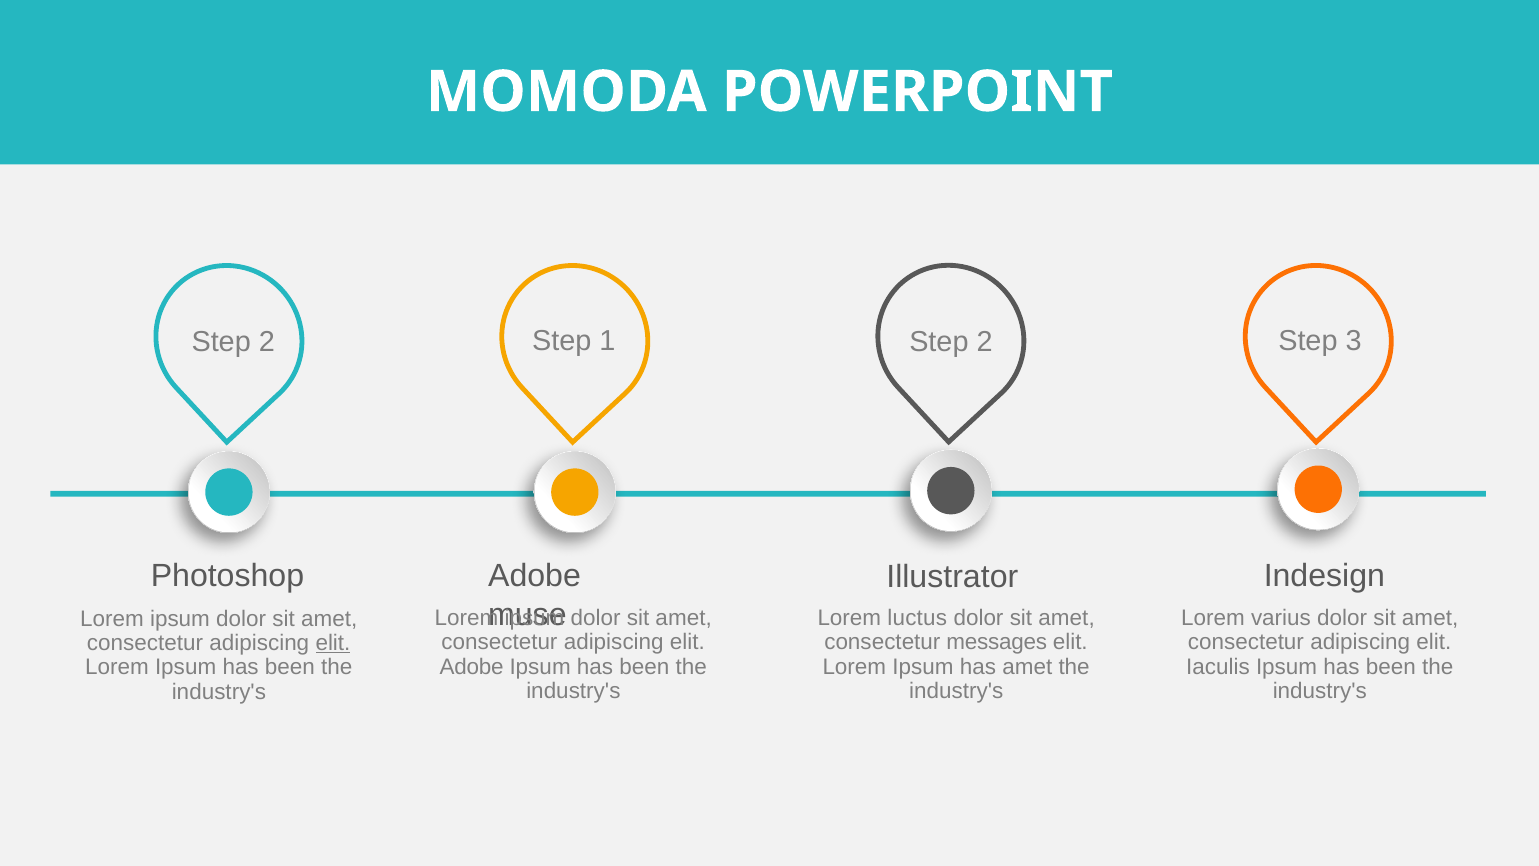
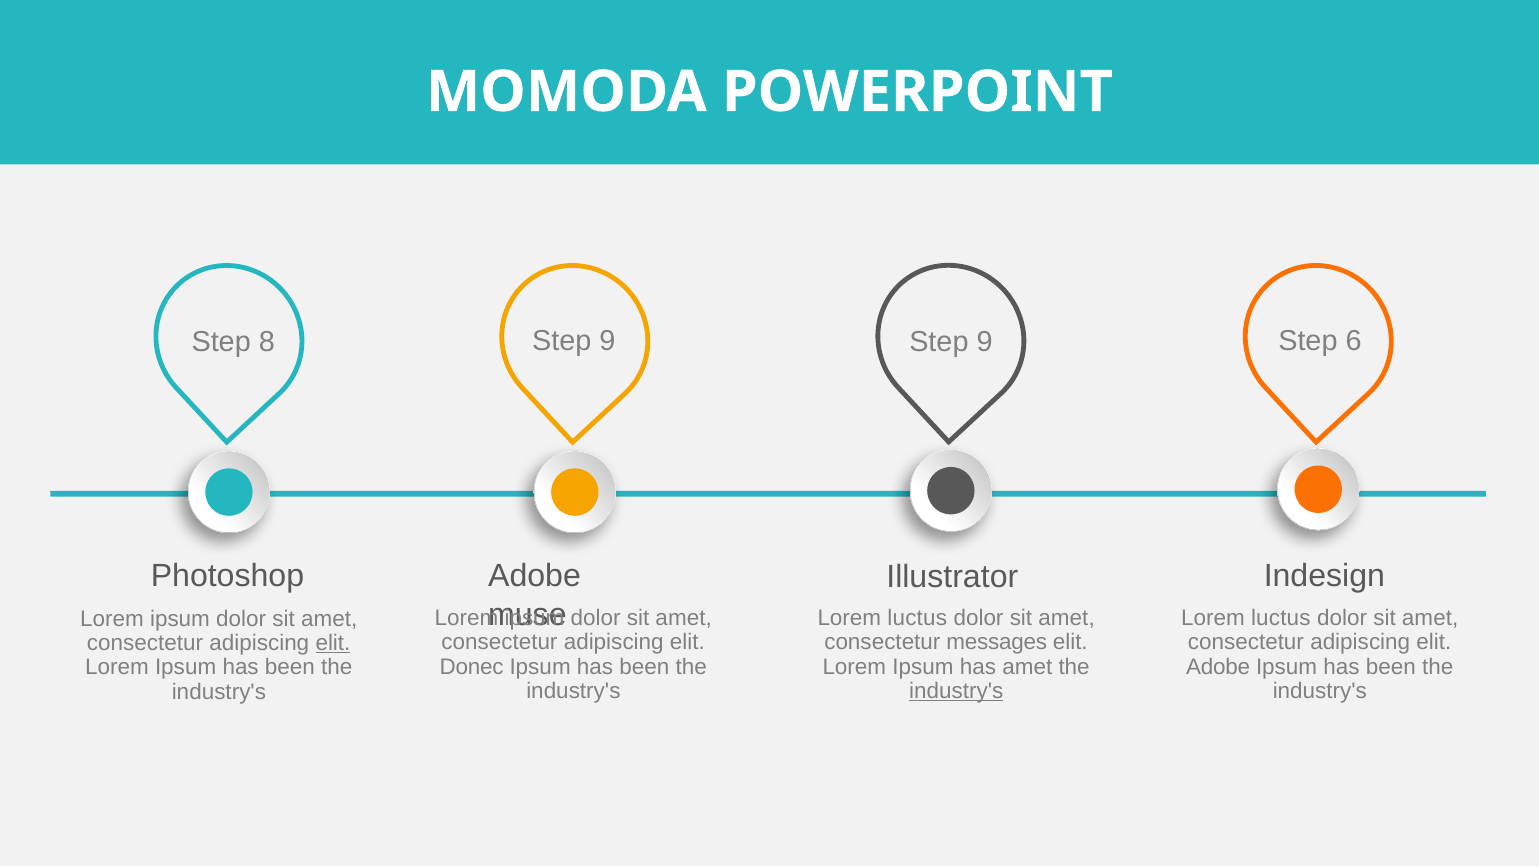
2 at (267, 342): 2 -> 8
1 at (607, 341): 1 -> 9
2 at (985, 342): 2 -> 9
3: 3 -> 6
varius at (1281, 618): varius -> luctus
Adobe at (472, 667): Adobe -> Donec
Iaculis at (1218, 667): Iaculis -> Adobe
industry's at (956, 691) underline: none -> present
